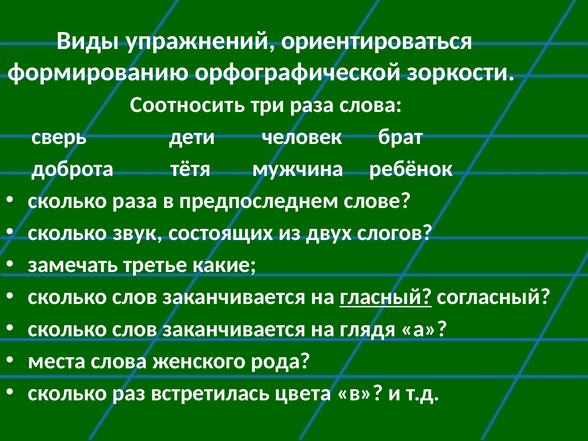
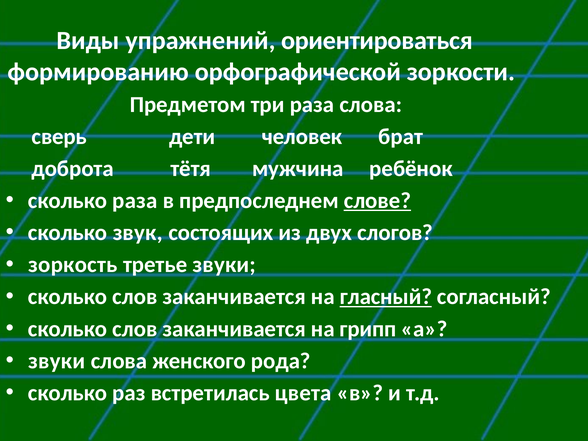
Соотносить: Соотносить -> Предметом
слове underline: none -> present
замечать: замечать -> зоркость
третье какие: какие -> звуки
глядя: глядя -> грипп
места at (57, 361): места -> звуки
